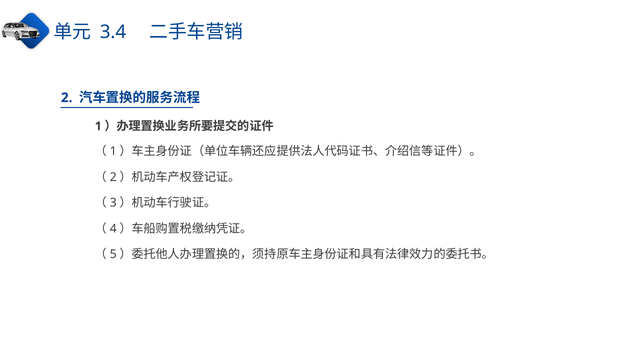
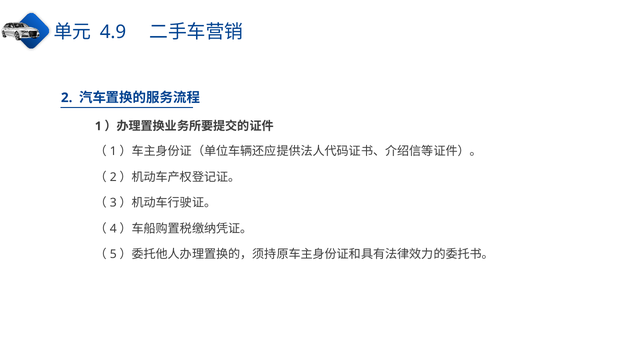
3.4: 3.4 -> 4.9
